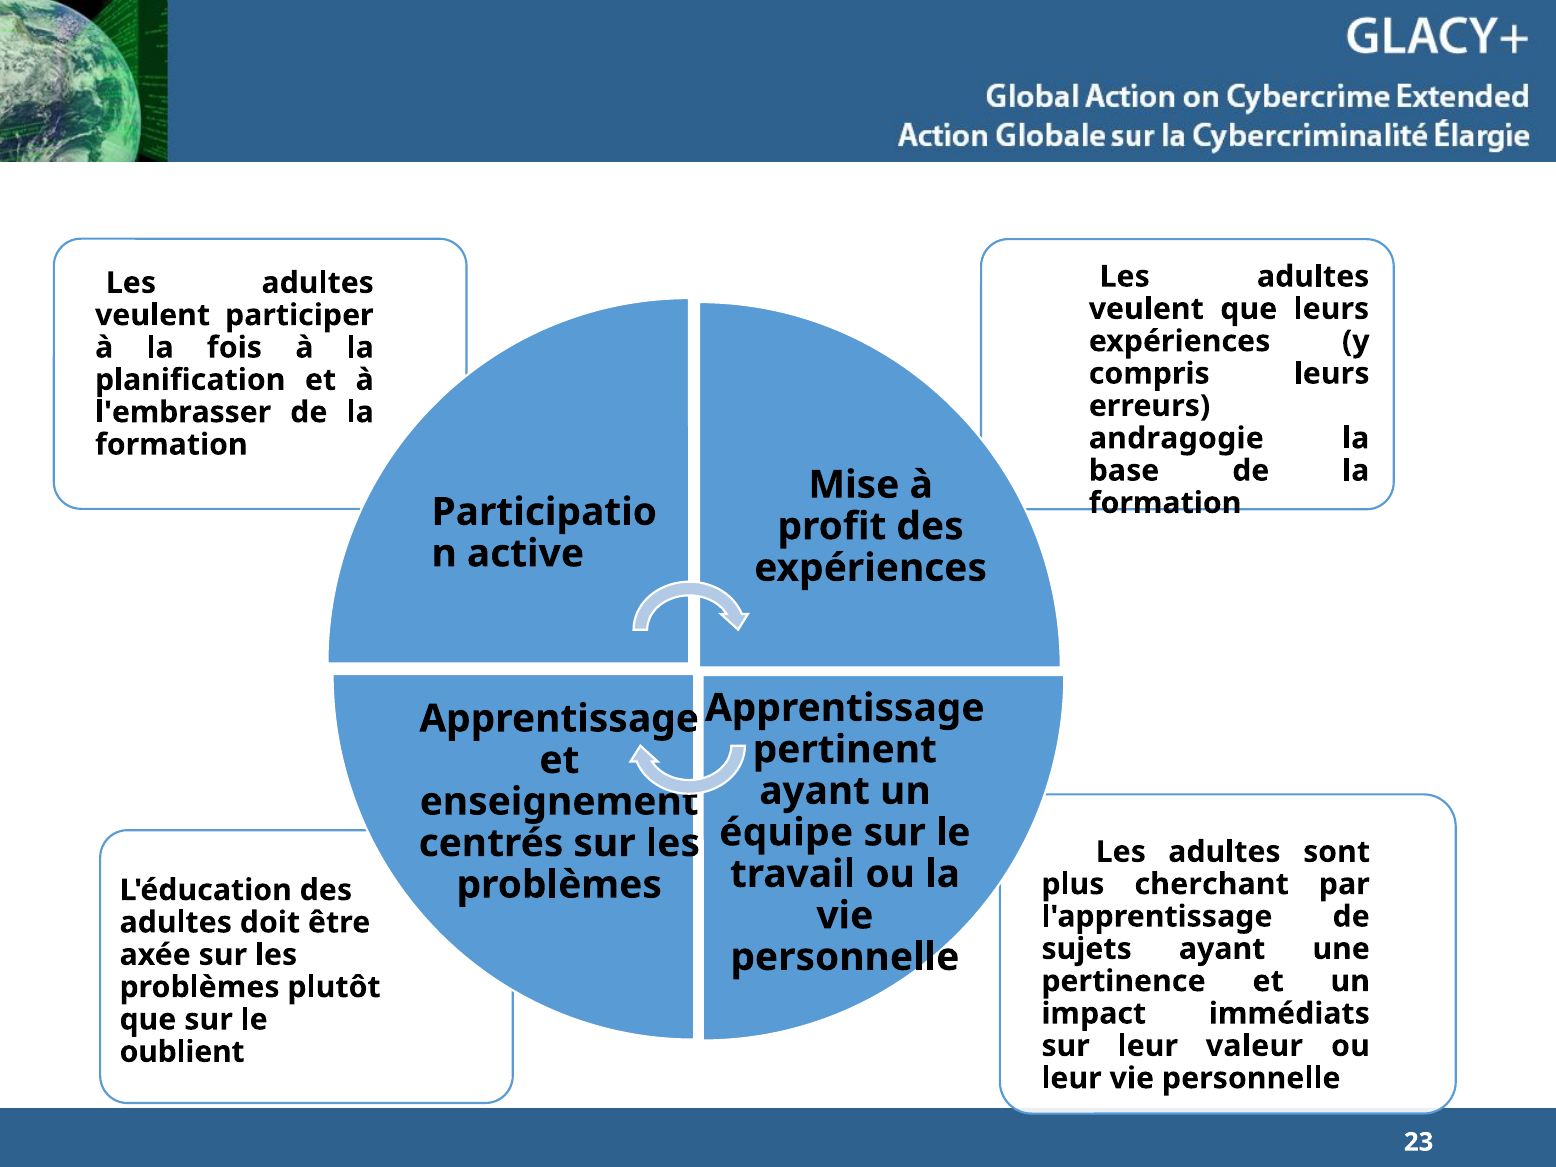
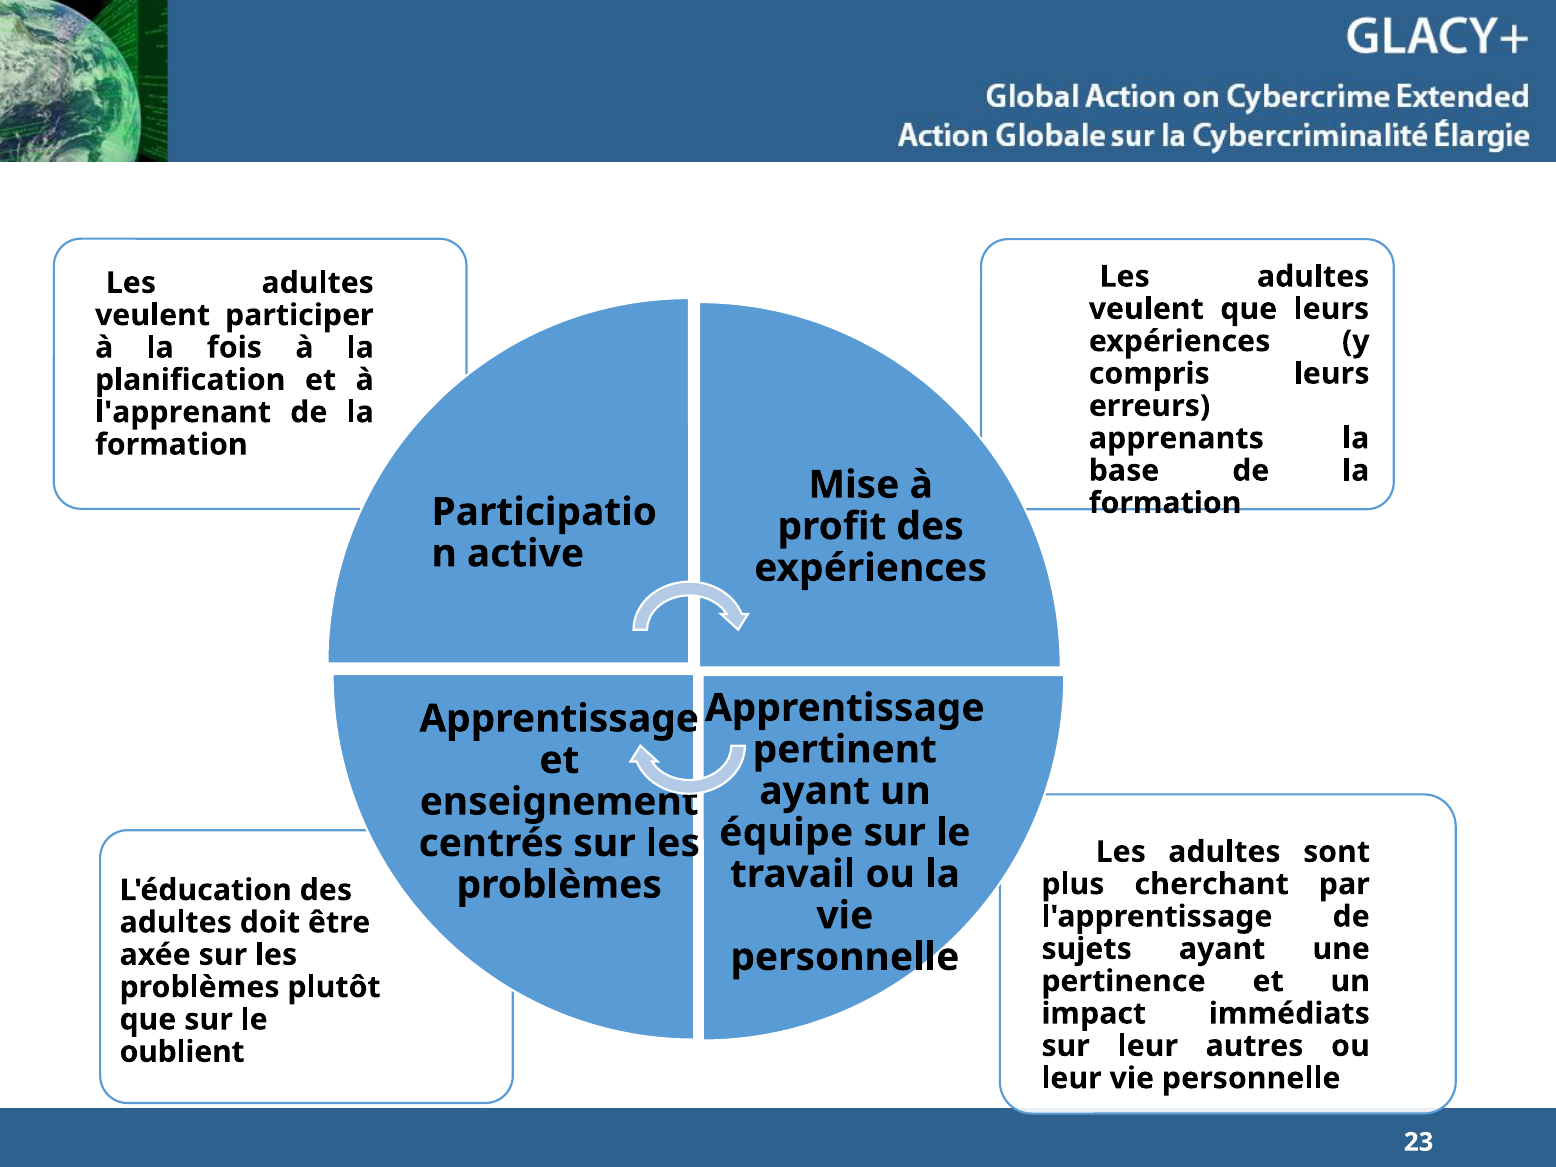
l'embrasser: l'embrasser -> l'apprenant
andragogie: andragogie -> apprenants
valeur: valeur -> autres
